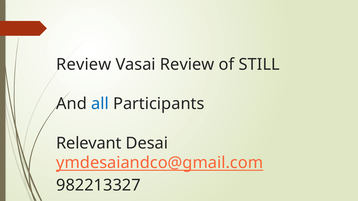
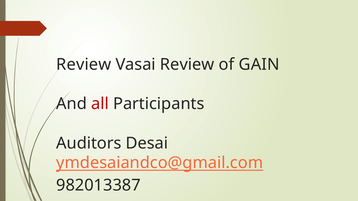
STILL: STILL -> GAIN
all colour: blue -> red
Relevant: Relevant -> Auditors
982213327: 982213327 -> 982013387
